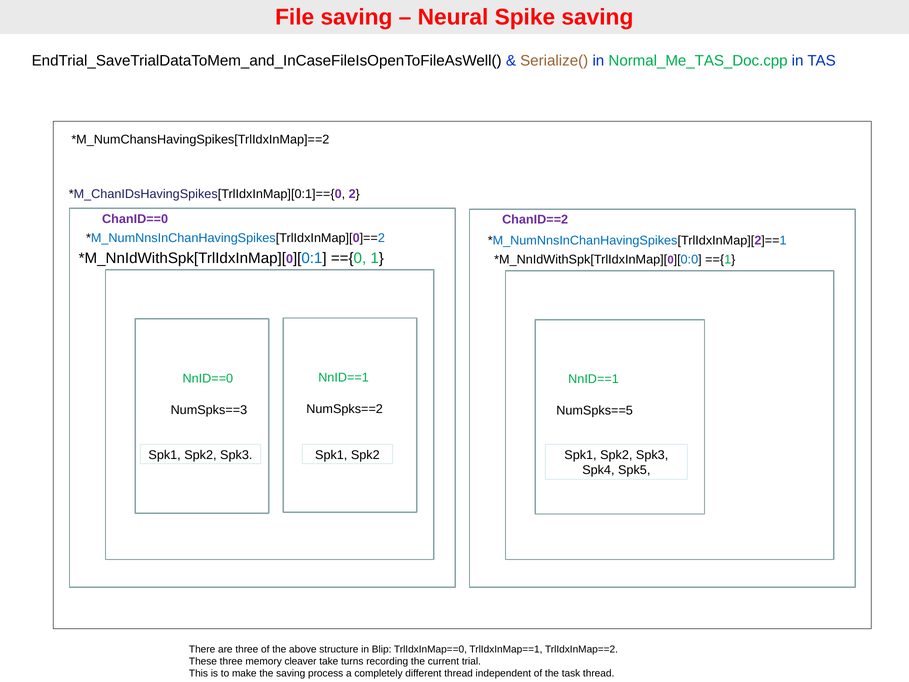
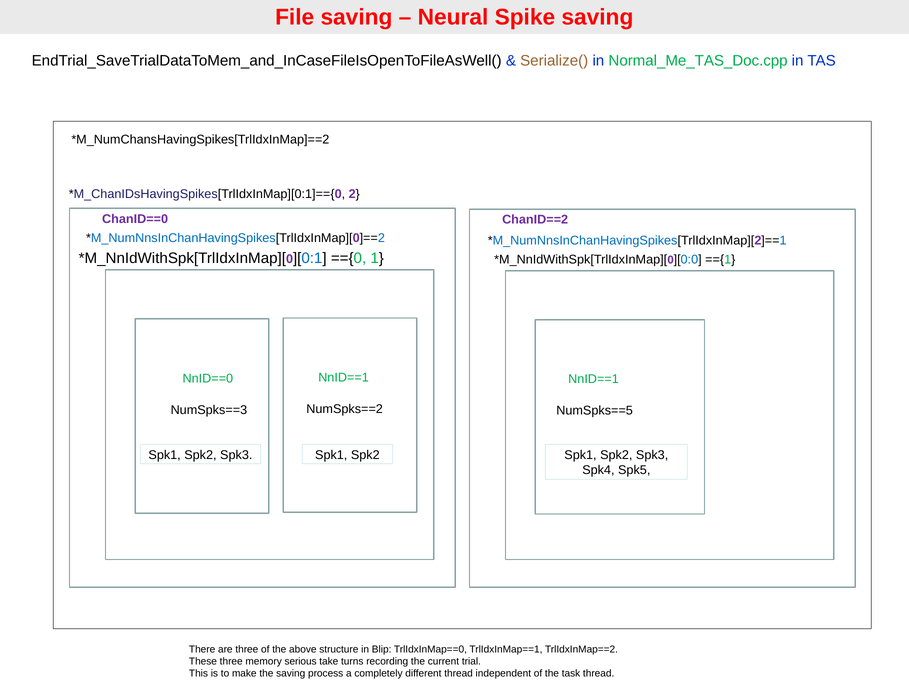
cleaver: cleaver -> serious
